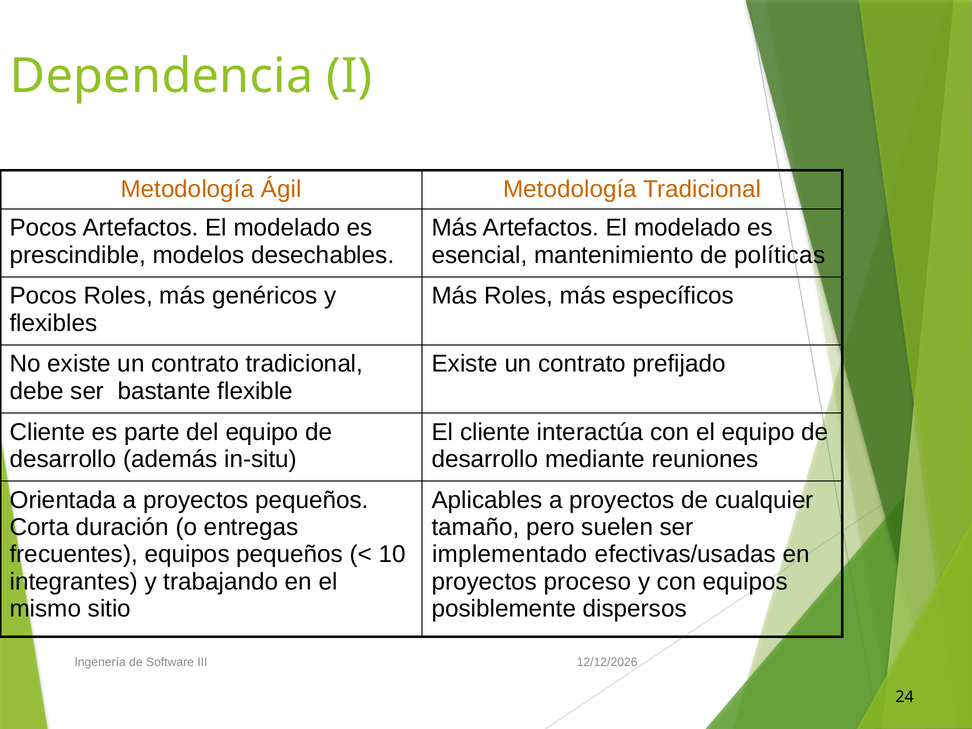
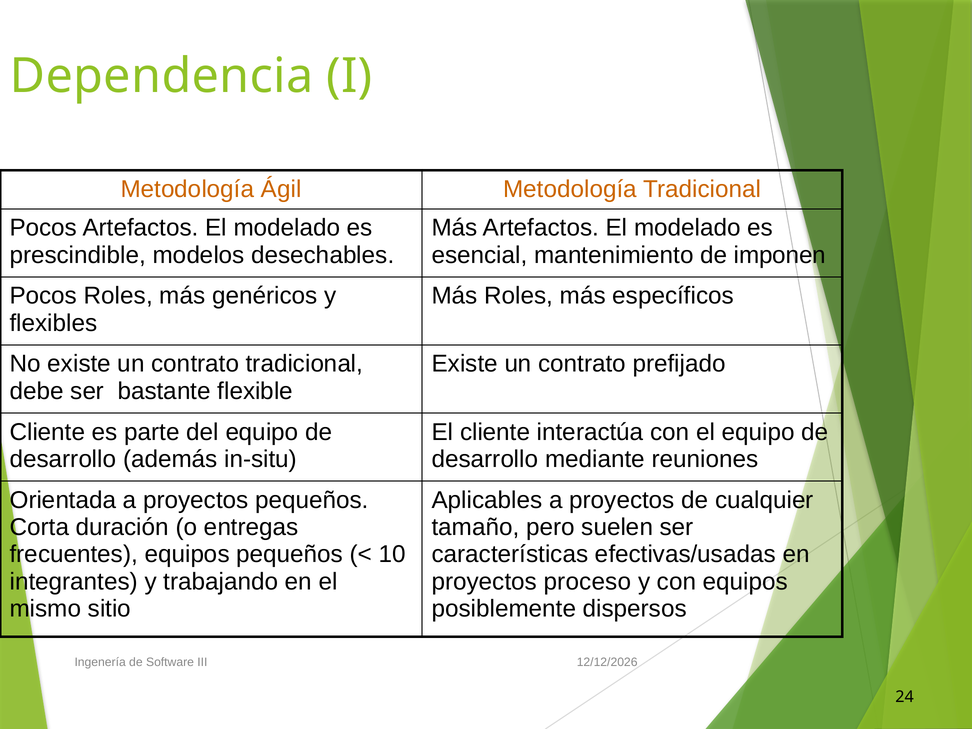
políticas: políticas -> imponen
implementado: implementado -> características
